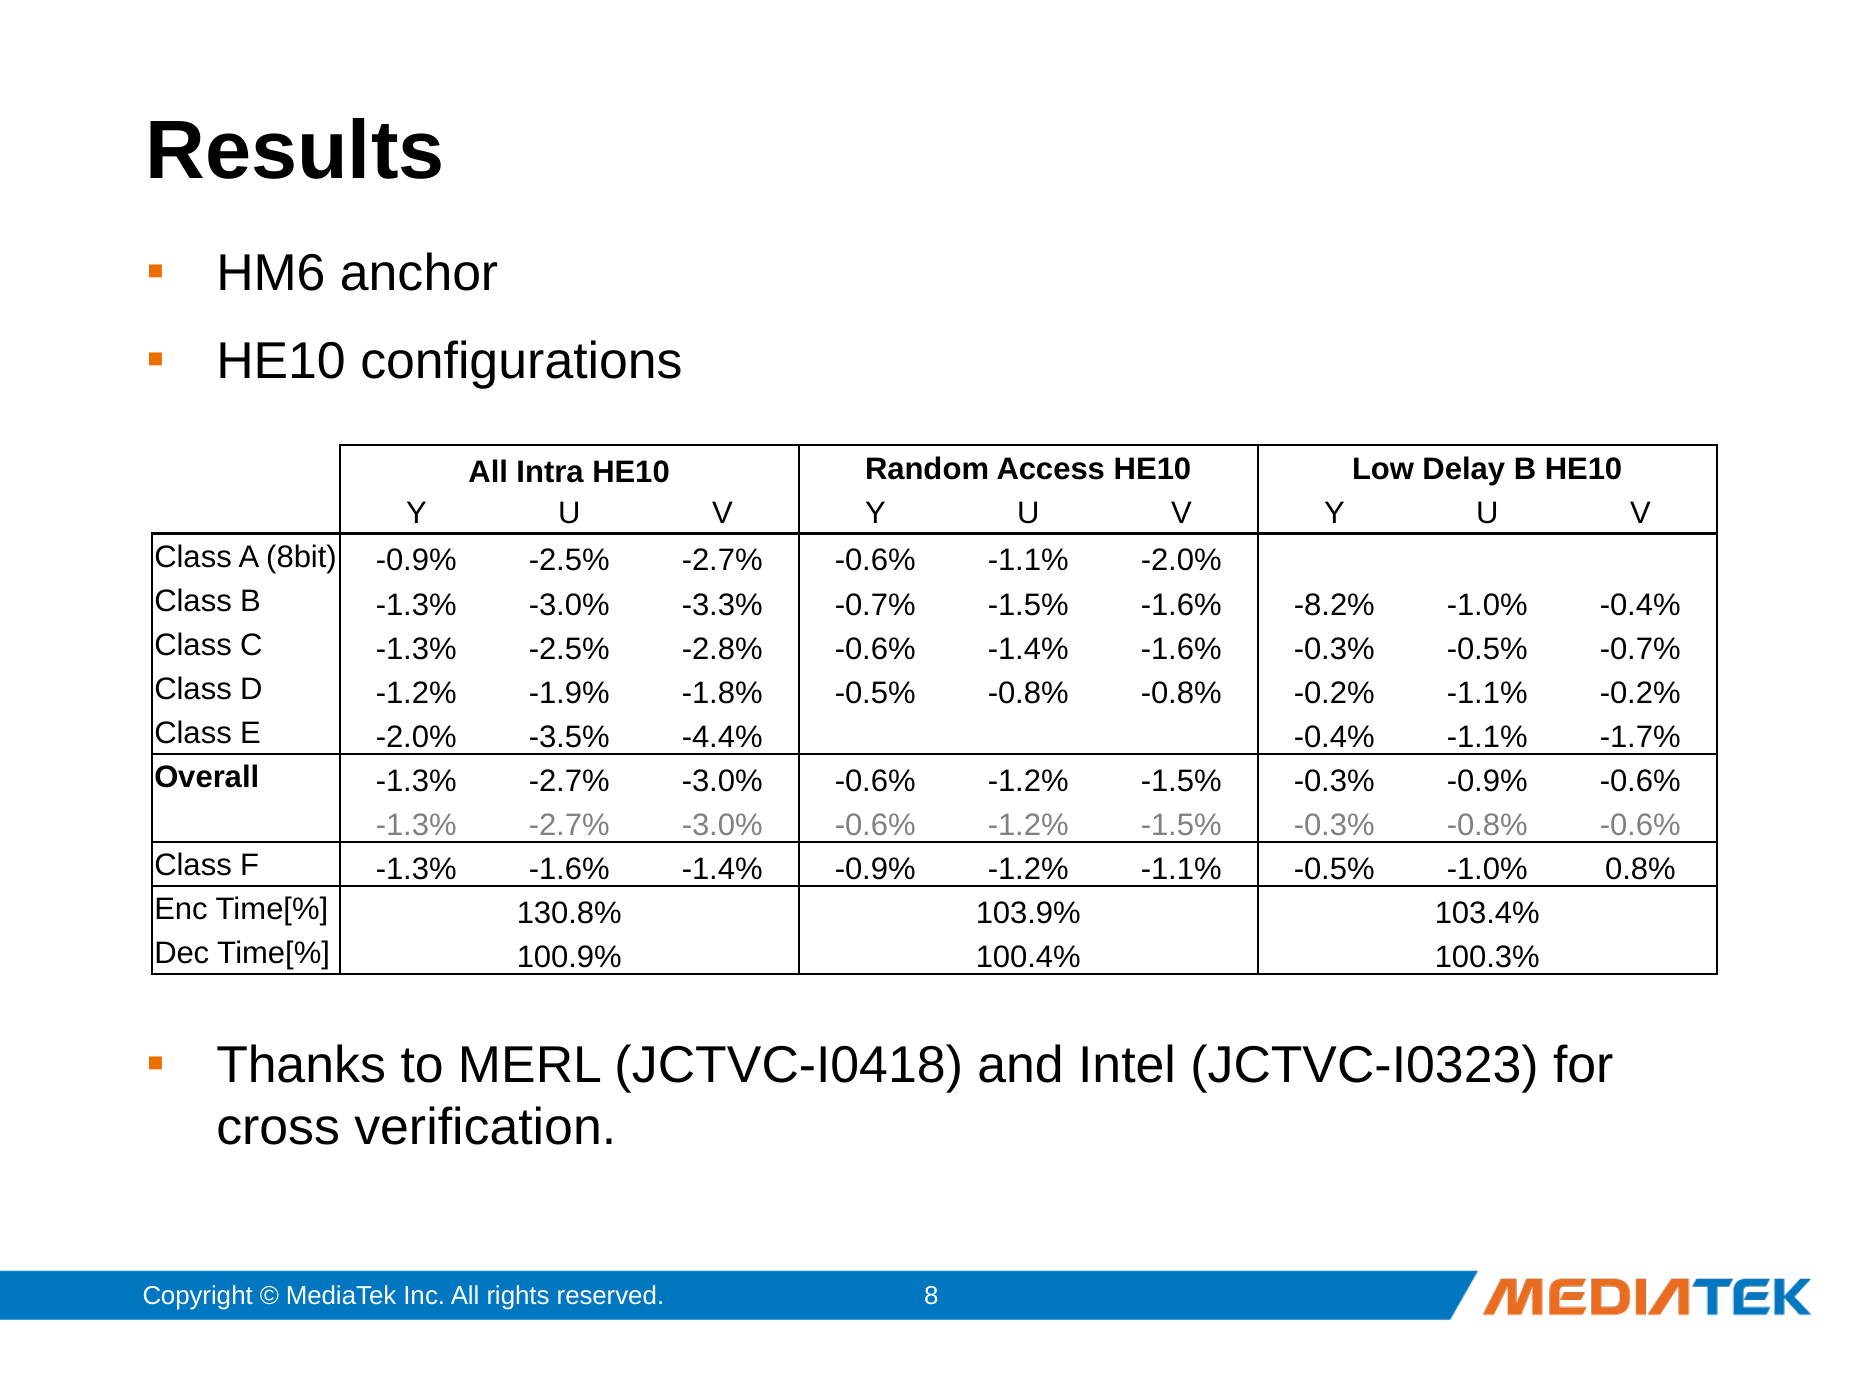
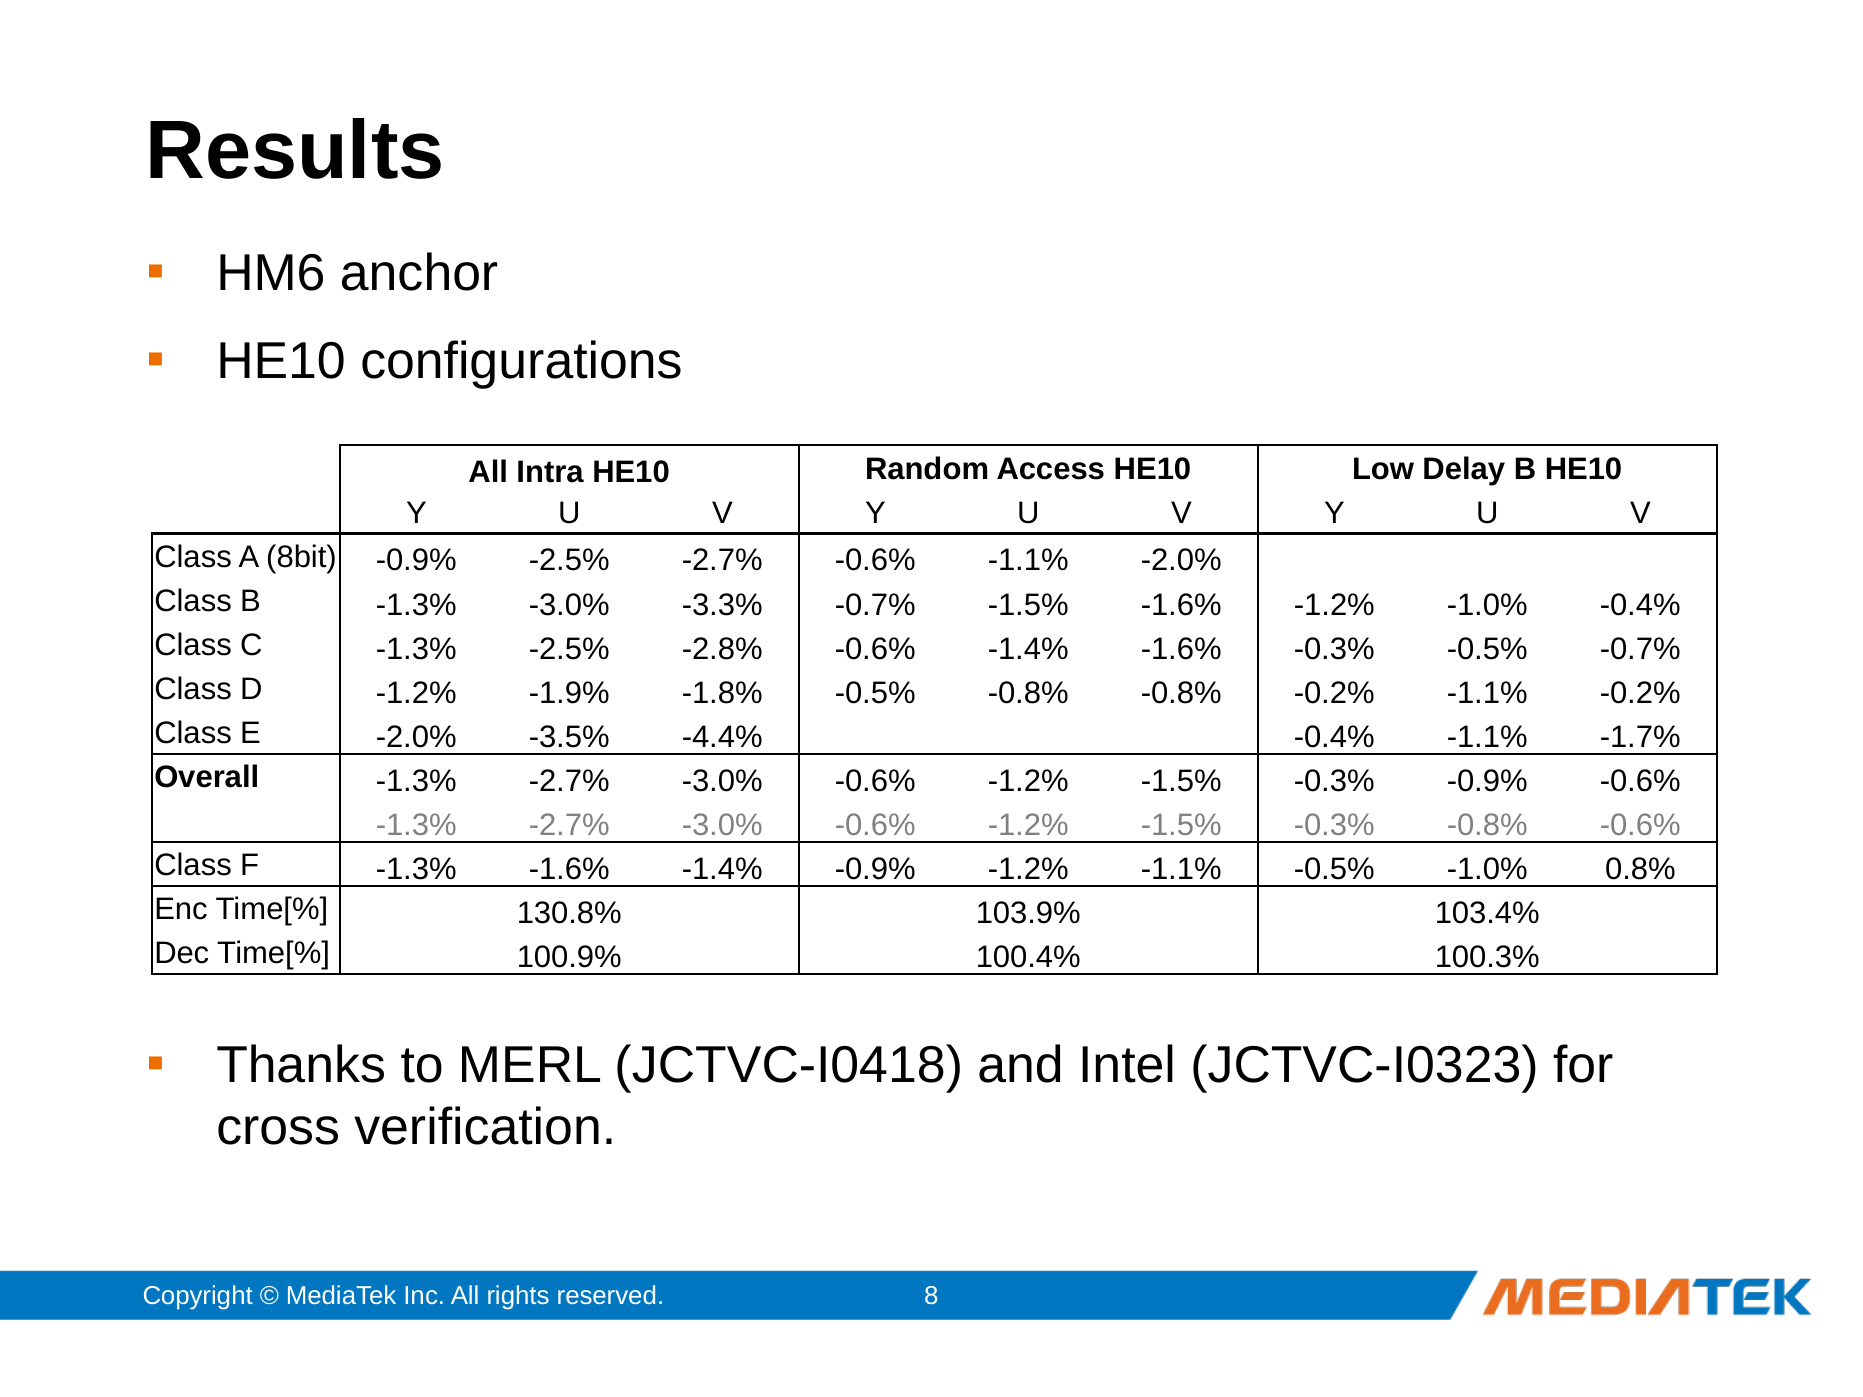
-1.6% -8.2%: -8.2% -> -1.2%
